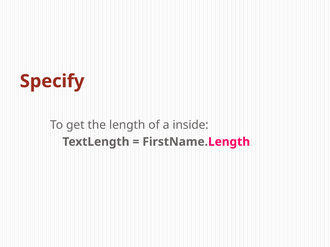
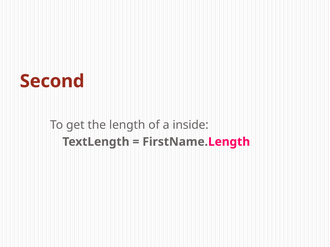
Specify: Specify -> Second
